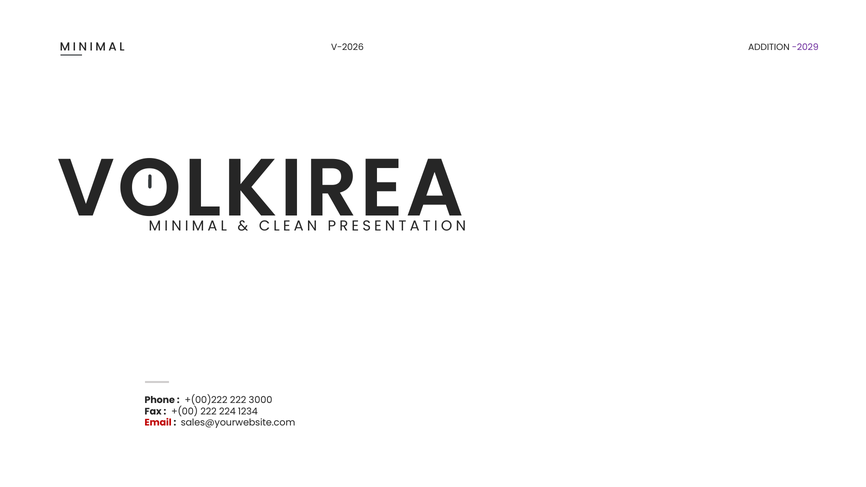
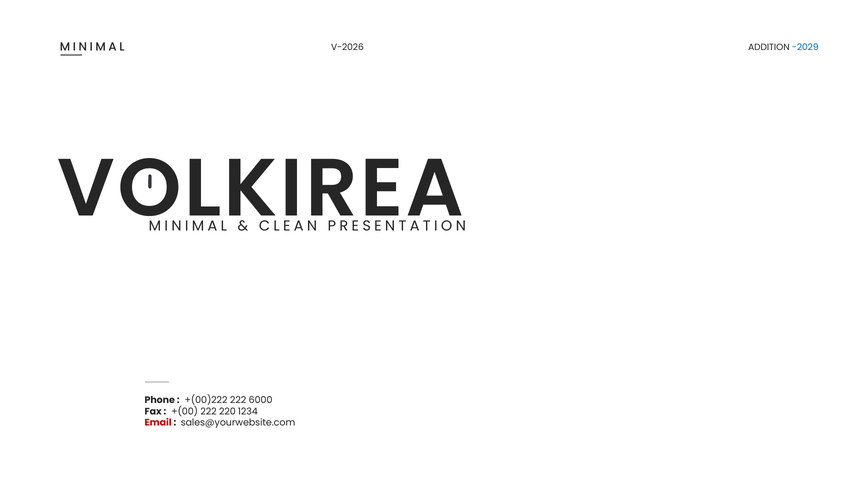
-2029 colour: purple -> blue
3000: 3000 -> 6000
224: 224 -> 220
